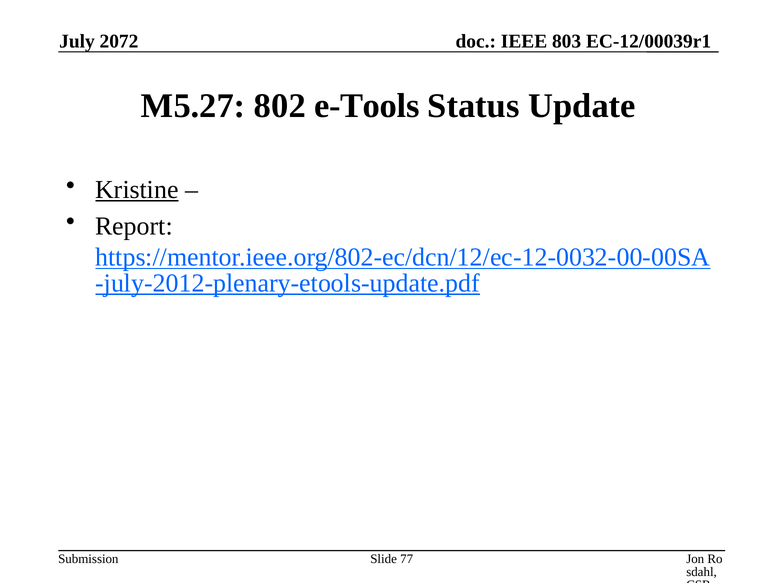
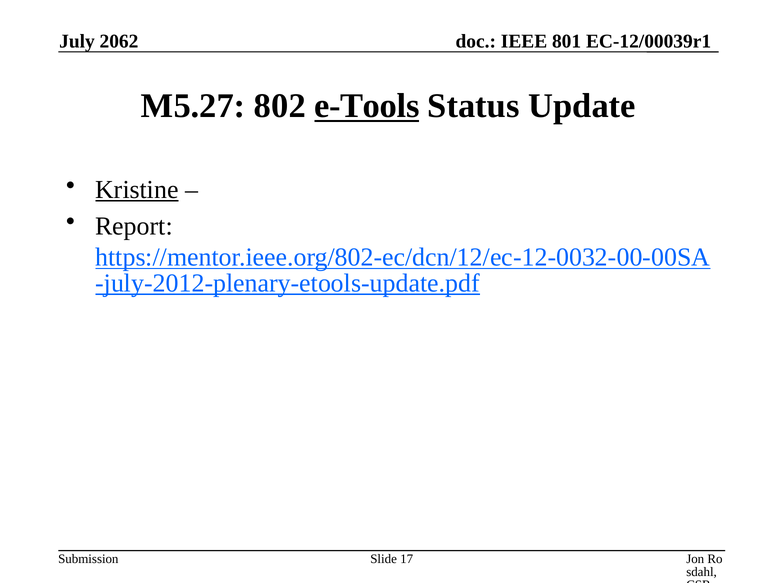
2072: 2072 -> 2062
803: 803 -> 801
e-Tools underline: none -> present
77: 77 -> 17
